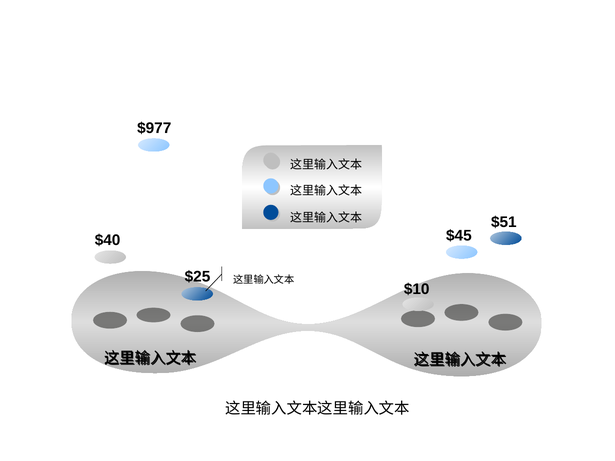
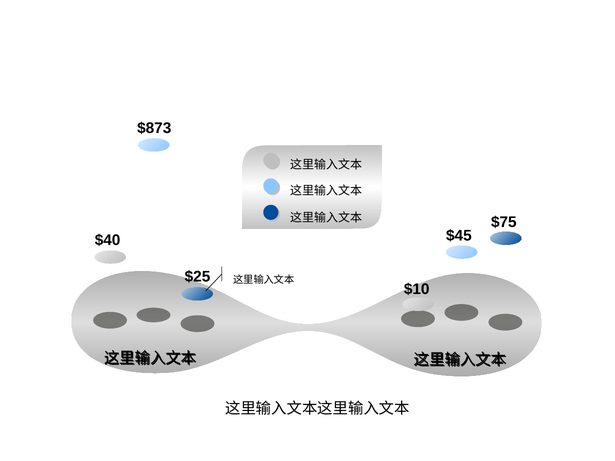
$977: $977 -> $873
$51: $51 -> $75
